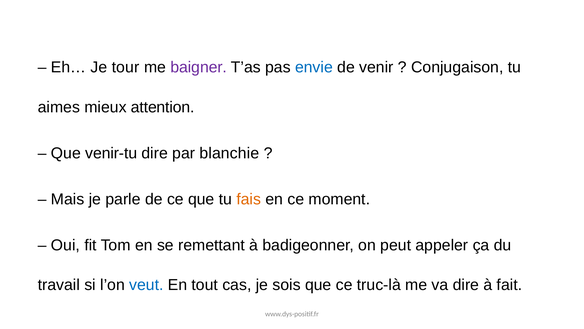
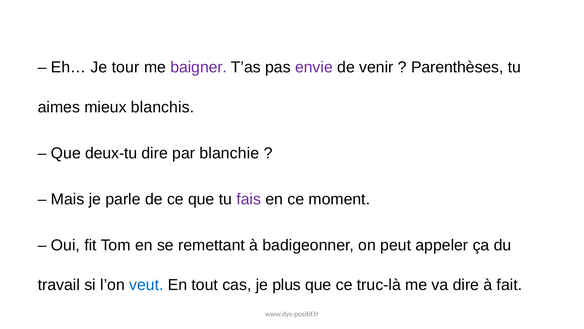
envie colour: blue -> purple
Conjugaison: Conjugaison -> Parenthèses
attention: attention -> blanchis
venir-tu: venir-tu -> deux-tu
fais colour: orange -> purple
sois: sois -> plus
